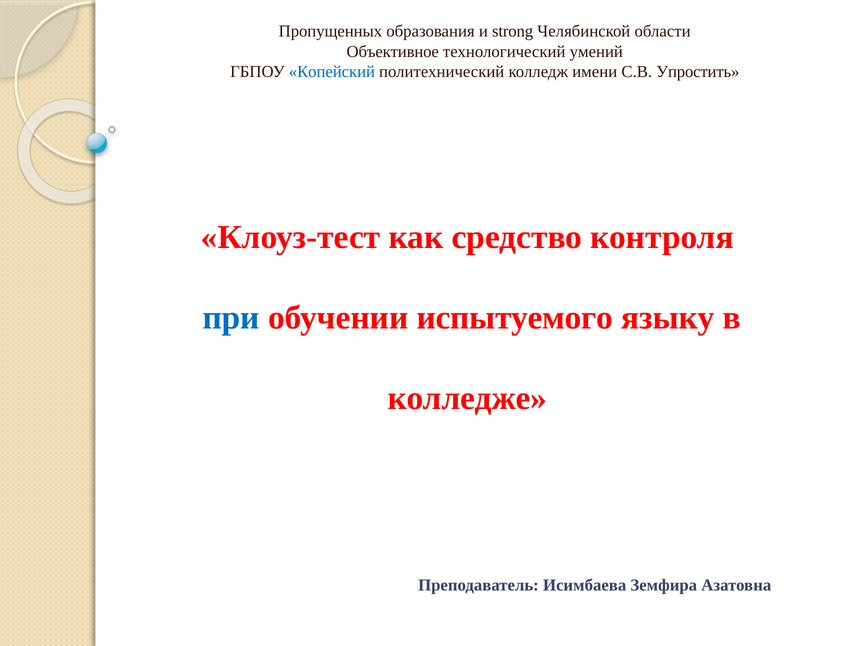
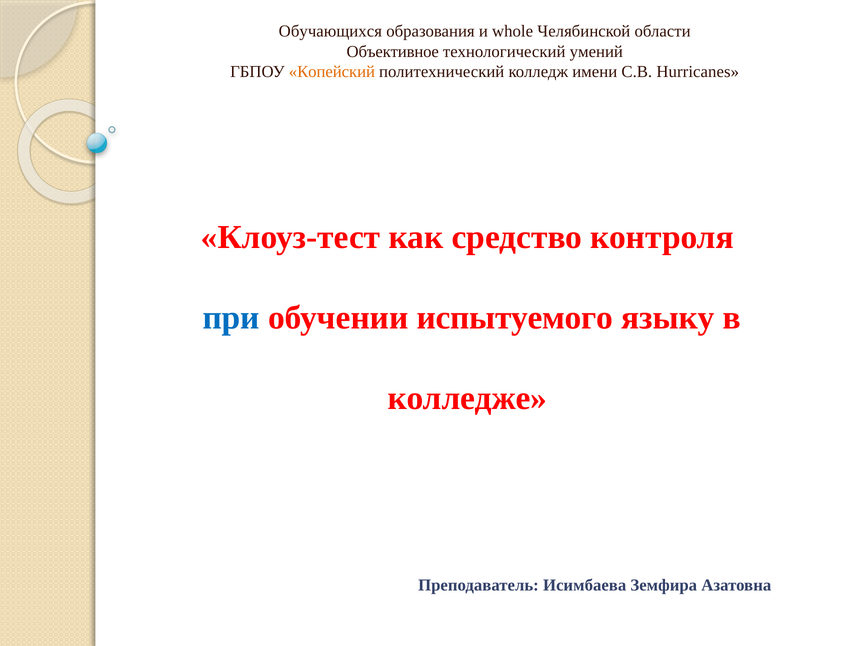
Пропущенных: Пропущенных -> Обучающихся
strong: strong -> whole
Копейский colour: blue -> orange
Упростить: Упростить -> Hurricanes
